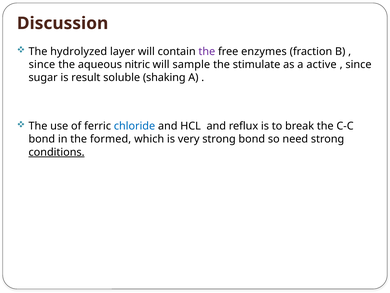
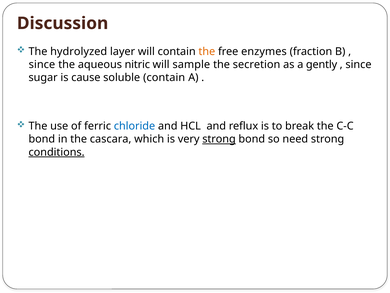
the at (207, 51) colour: purple -> orange
stimulate: stimulate -> secretion
active: active -> gently
result: result -> cause
soluble shaking: shaking -> contain
formed: formed -> cascara
strong at (219, 139) underline: none -> present
